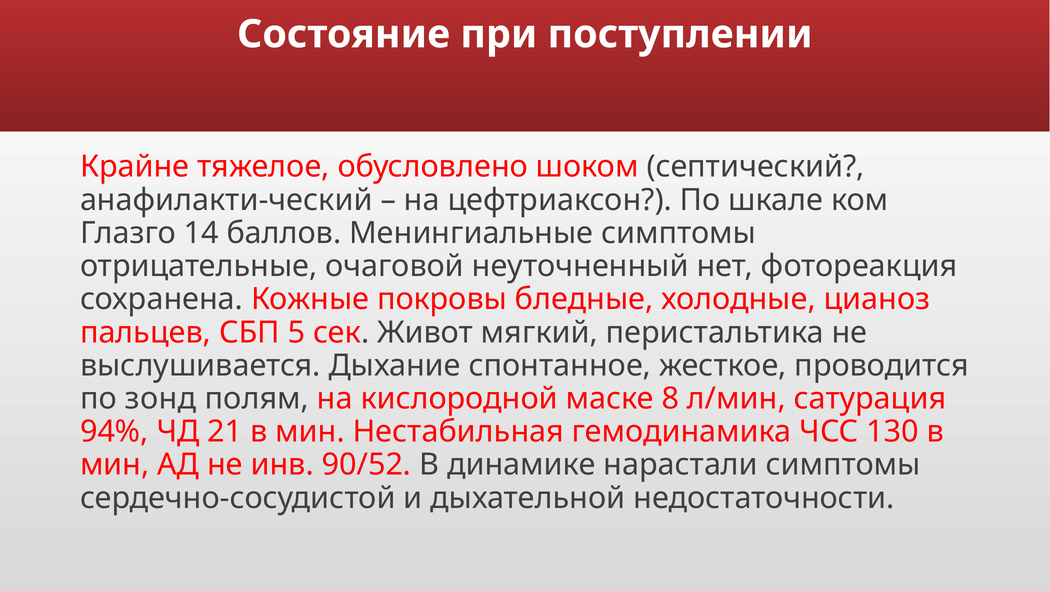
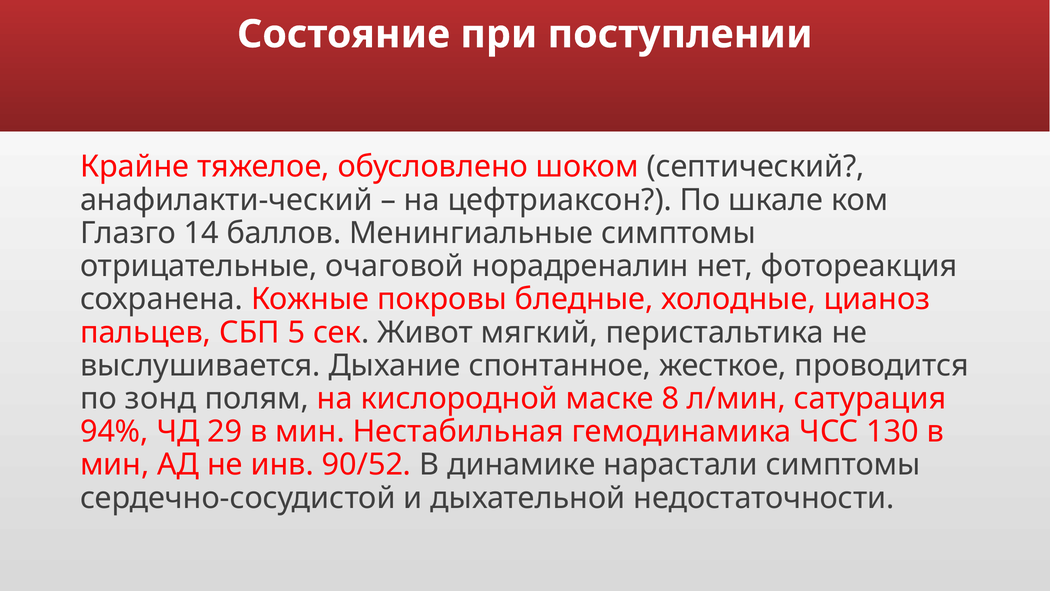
неуточненный: неуточненный -> норадреналин
21: 21 -> 29
